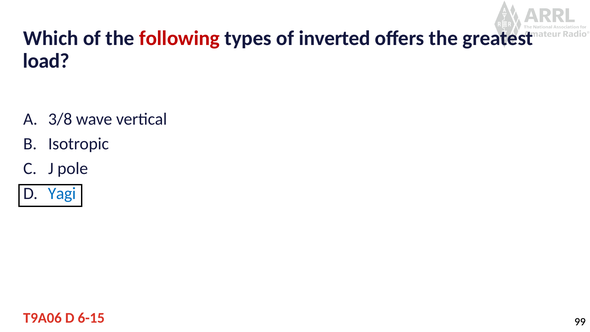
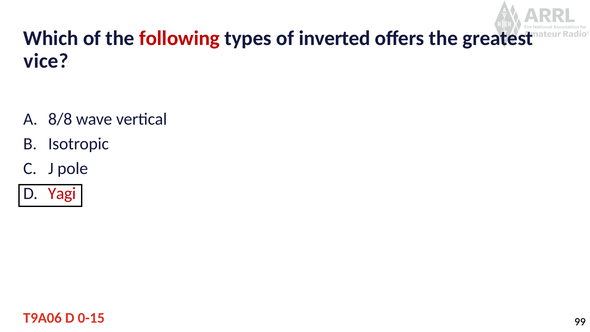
load: load -> vice
3/8: 3/8 -> 8/8
Yagi colour: blue -> red
6-15: 6-15 -> 0-15
